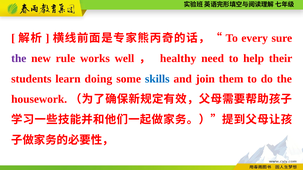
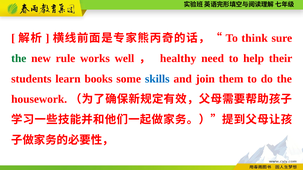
every: every -> think
the at (19, 59) colour: purple -> green
doing: doing -> books
